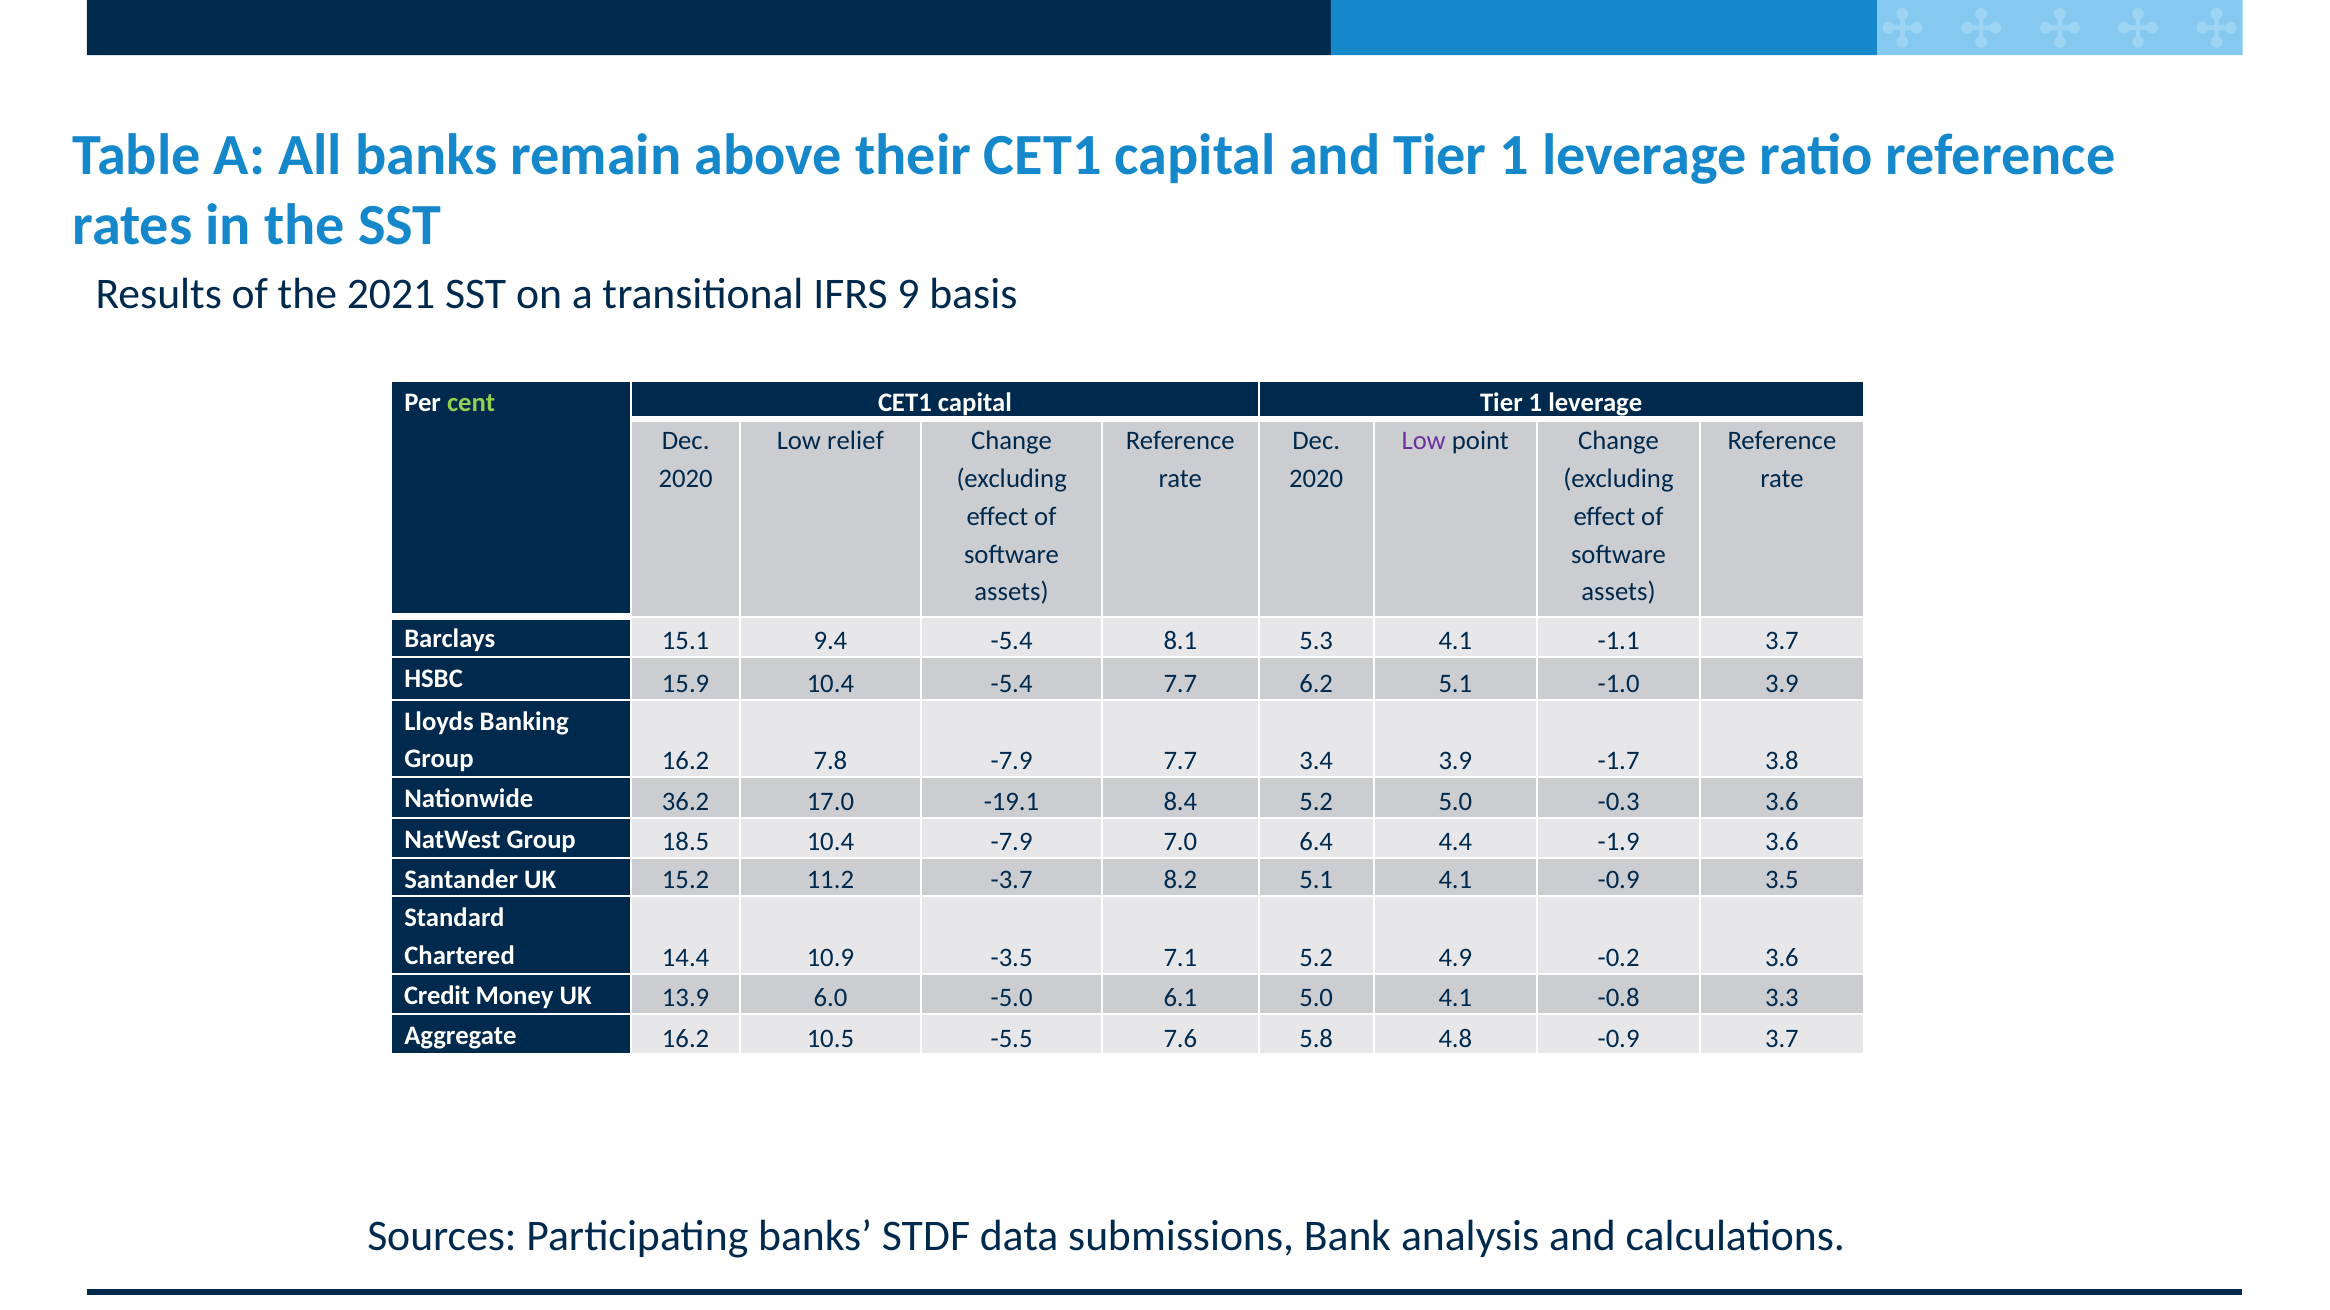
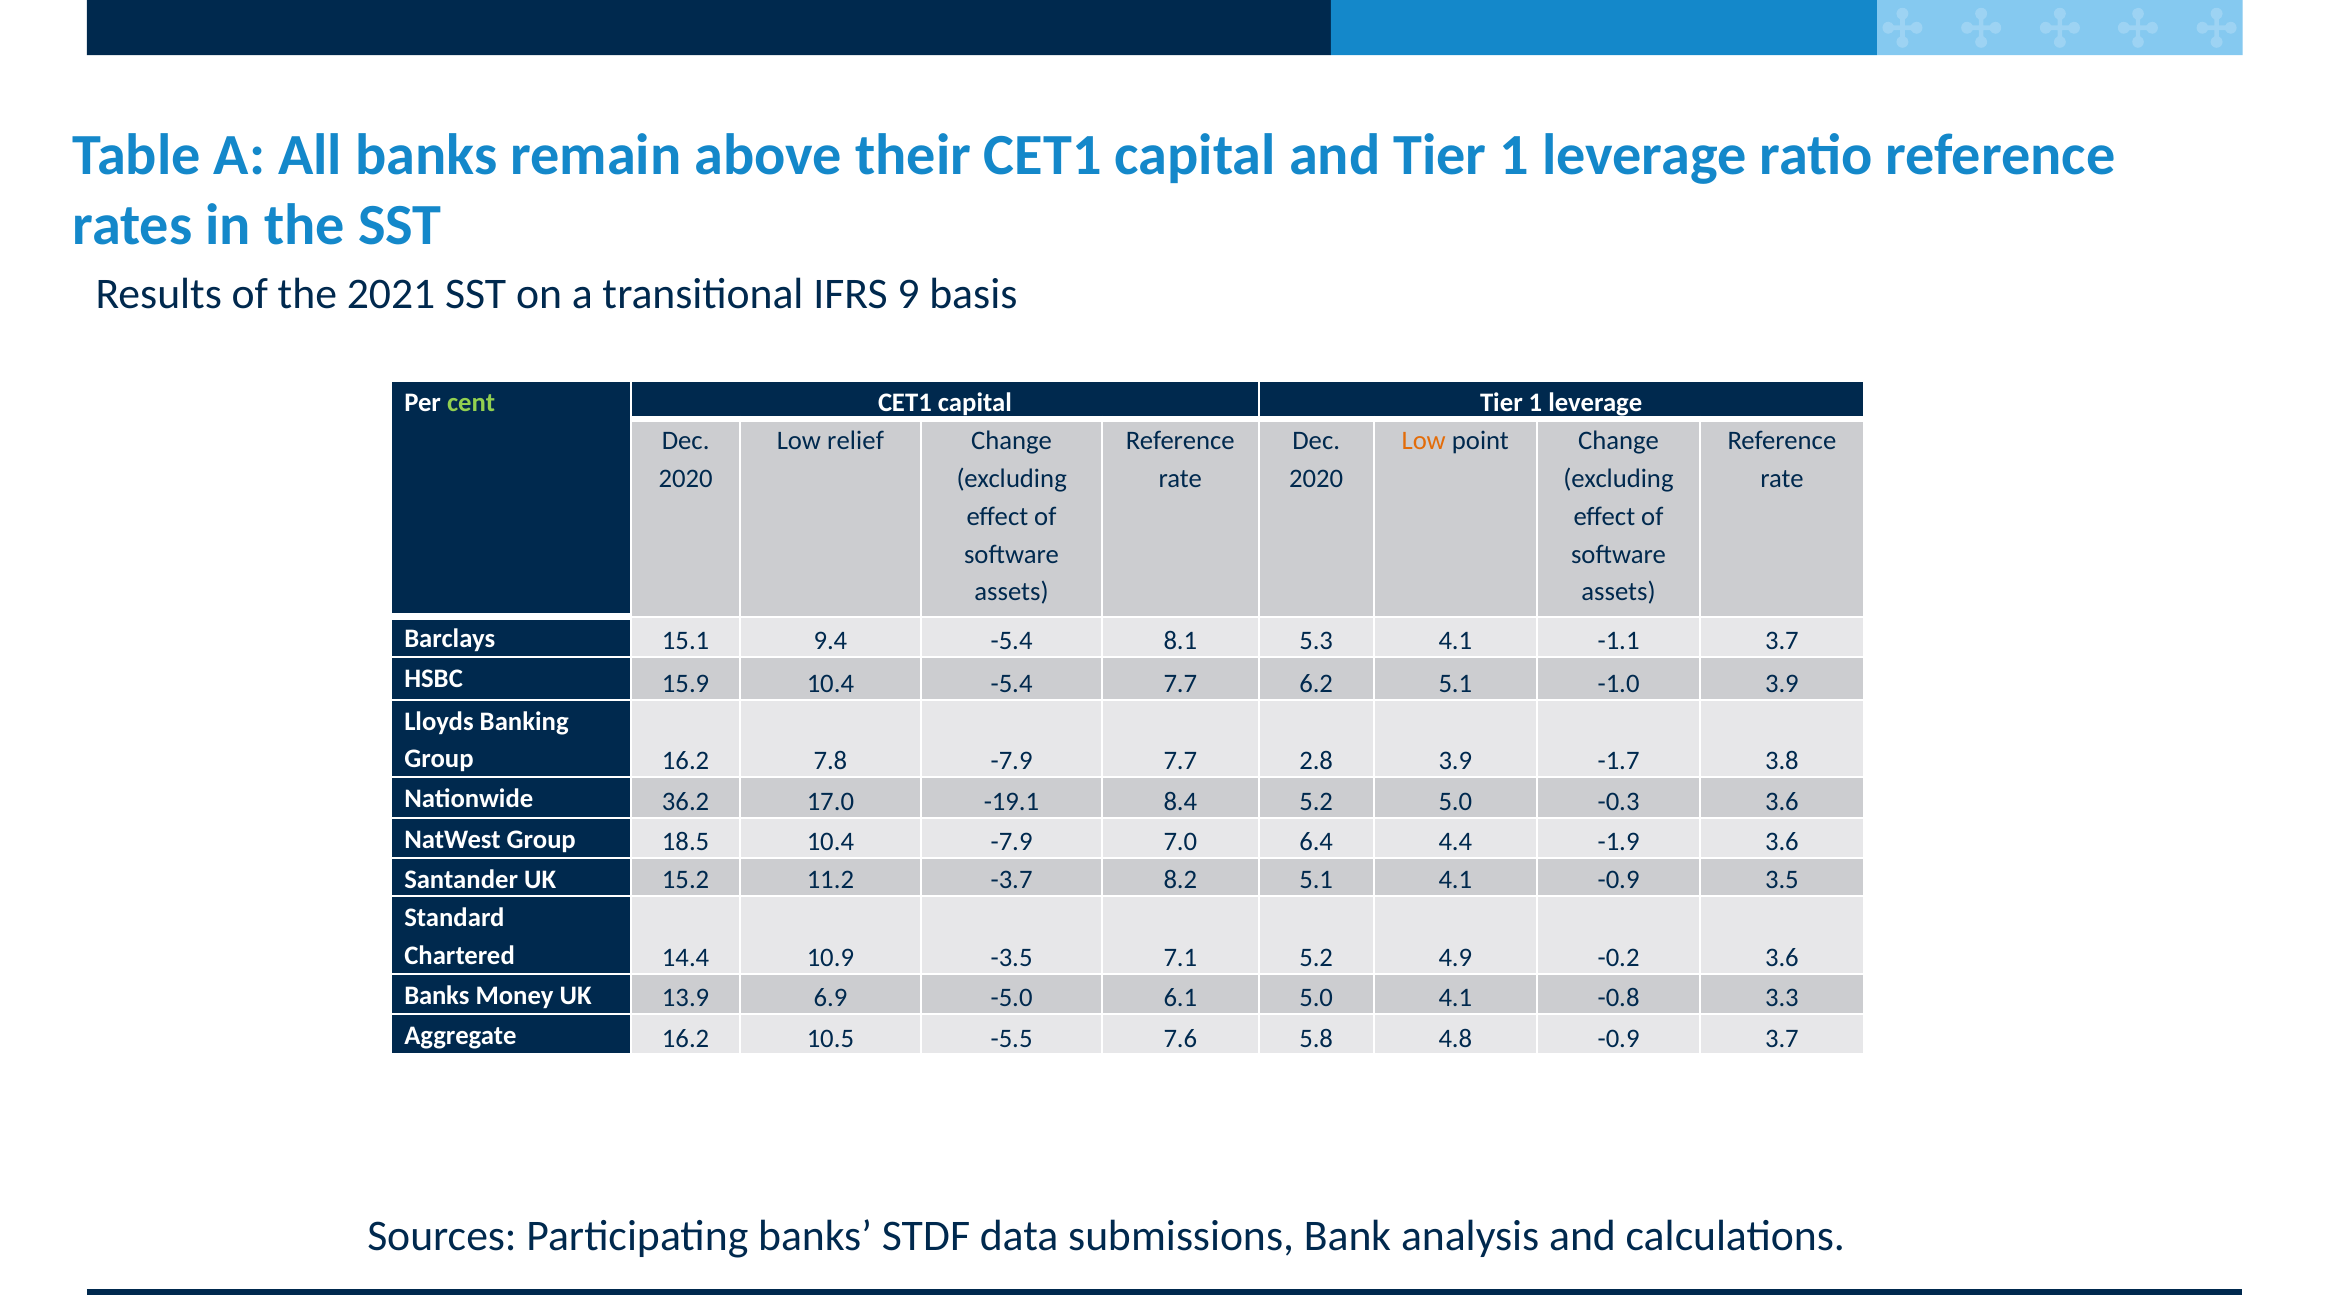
Low at (1424, 441) colour: purple -> orange
3.4: 3.4 -> 2.8
Credit at (437, 996): Credit -> Banks
6.0: 6.0 -> 6.9
